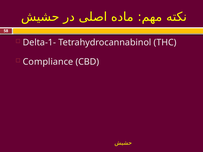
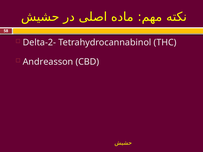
Delta-1-: Delta-1- -> Delta-2-
Compliance: Compliance -> Andreasson
